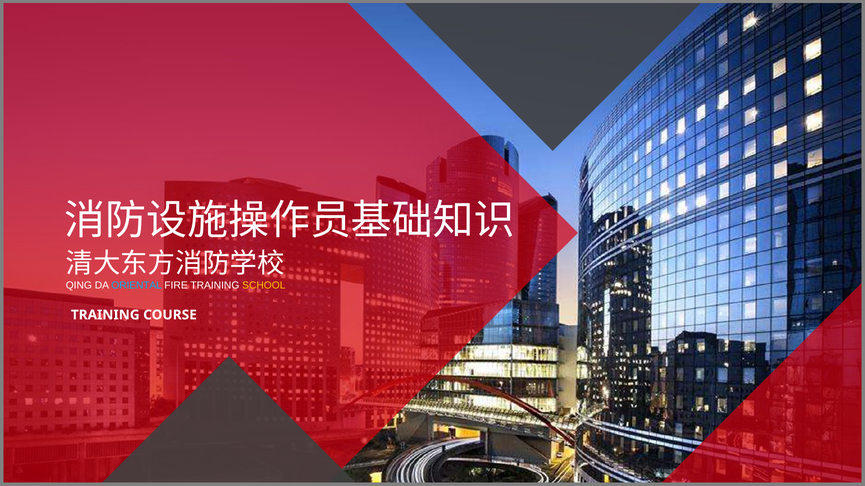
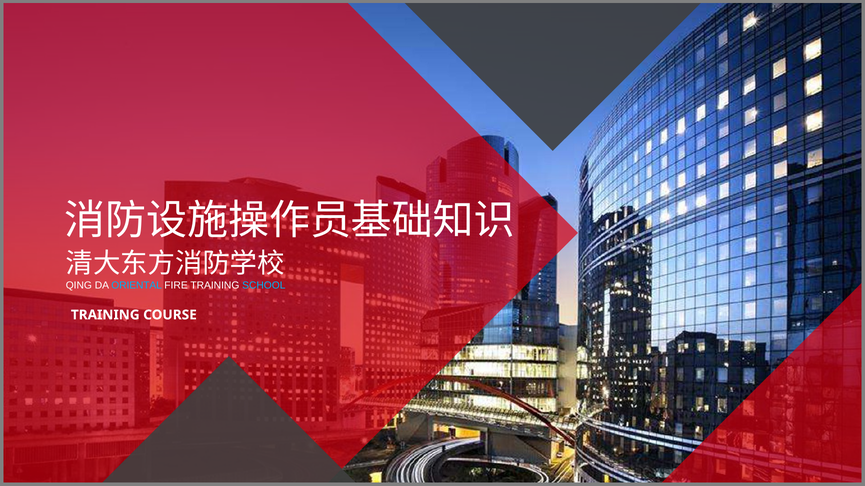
SCHOOL colour: yellow -> light blue
